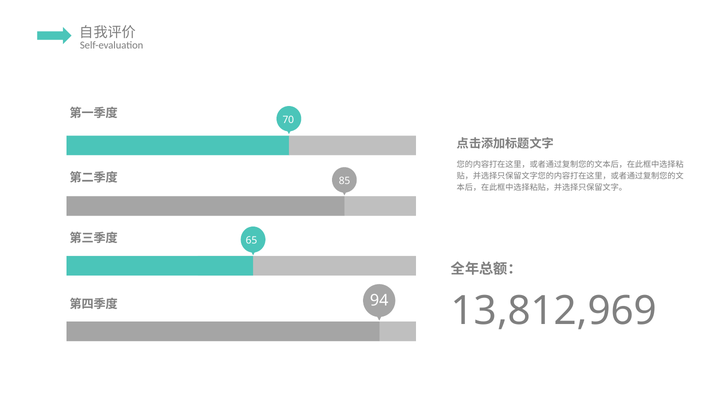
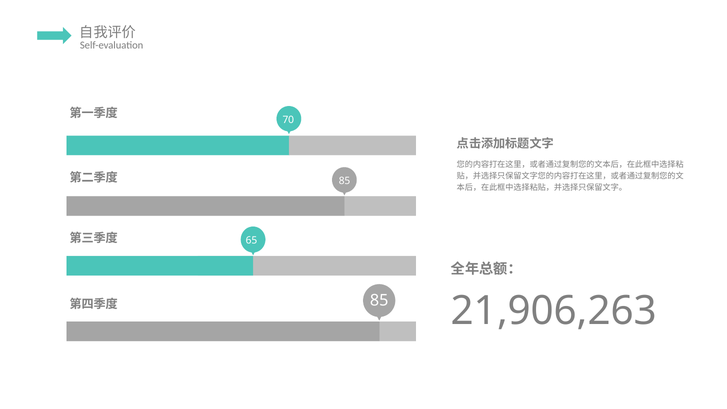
94 at (379, 300): 94 -> 85
13,812,969: 13,812,969 -> 21,906,263
